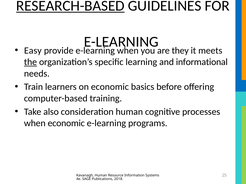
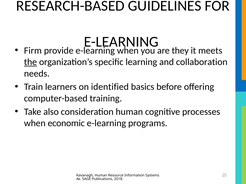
RESEARCH-BASED underline: present -> none
Easy: Easy -> Firm
informational: informational -> collaboration
on economic: economic -> identified
